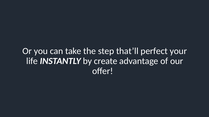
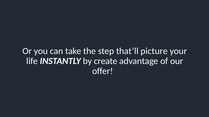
perfect: perfect -> picture
